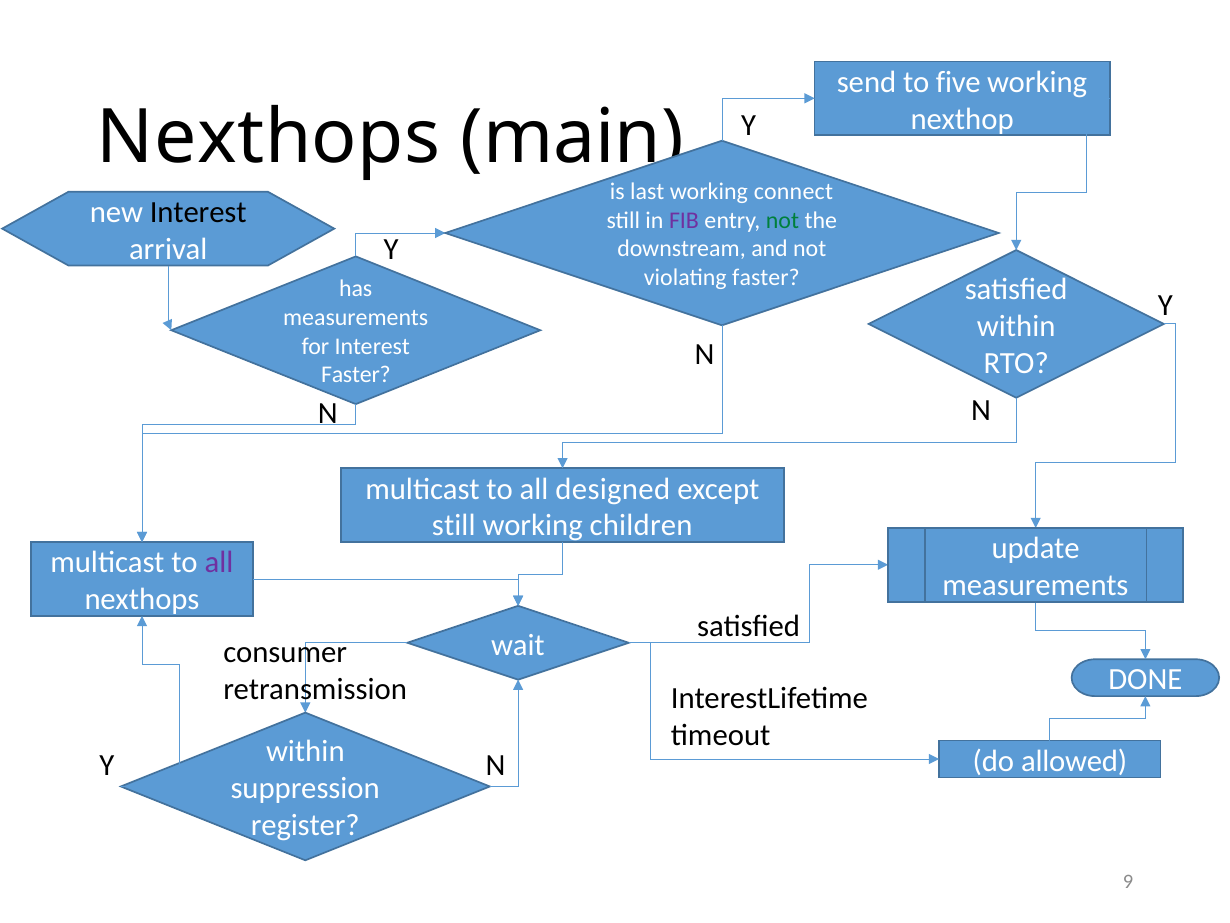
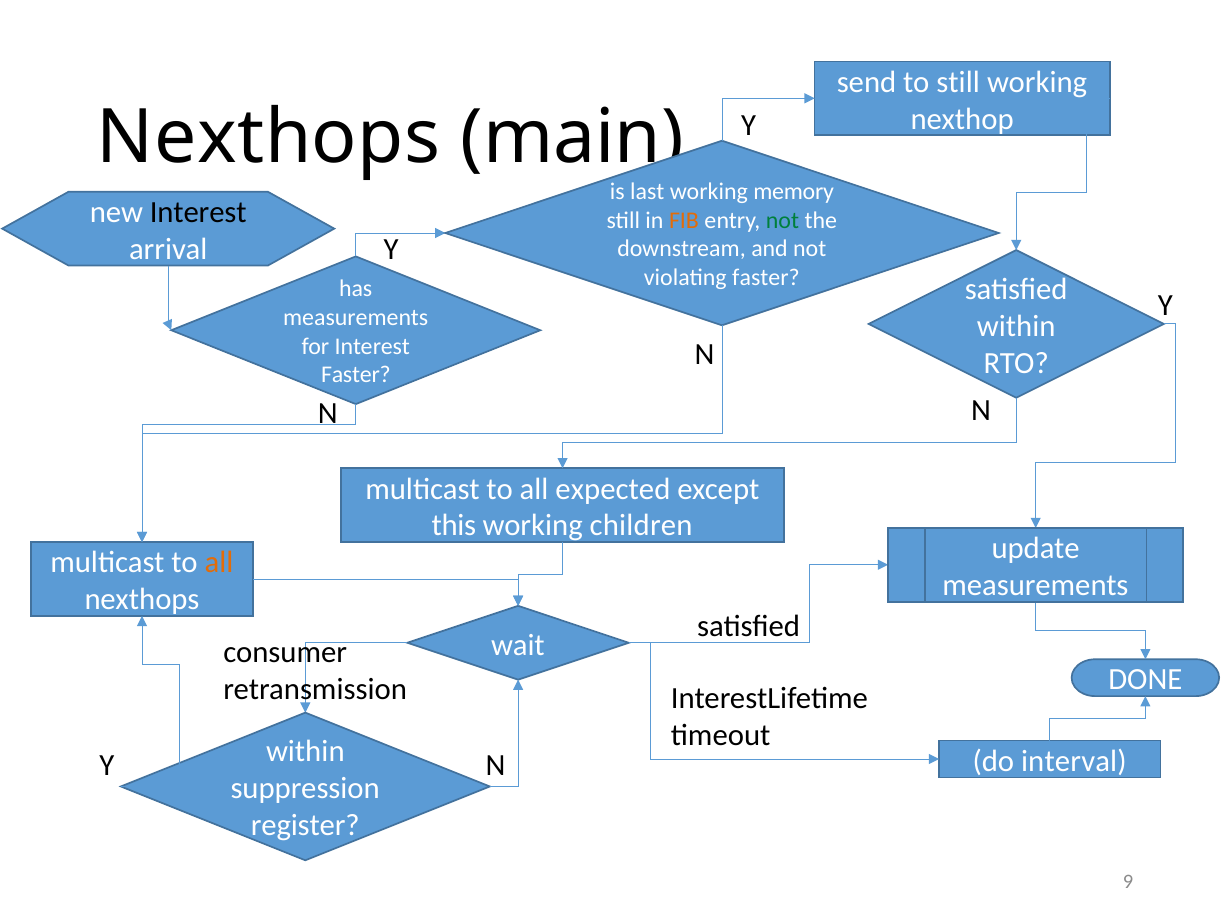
to five: five -> still
connect: connect -> memory
FIB colour: purple -> orange
designed: designed -> expected
still at (454, 525): still -> this
all at (219, 562) colour: purple -> orange
allowed: allowed -> interval
